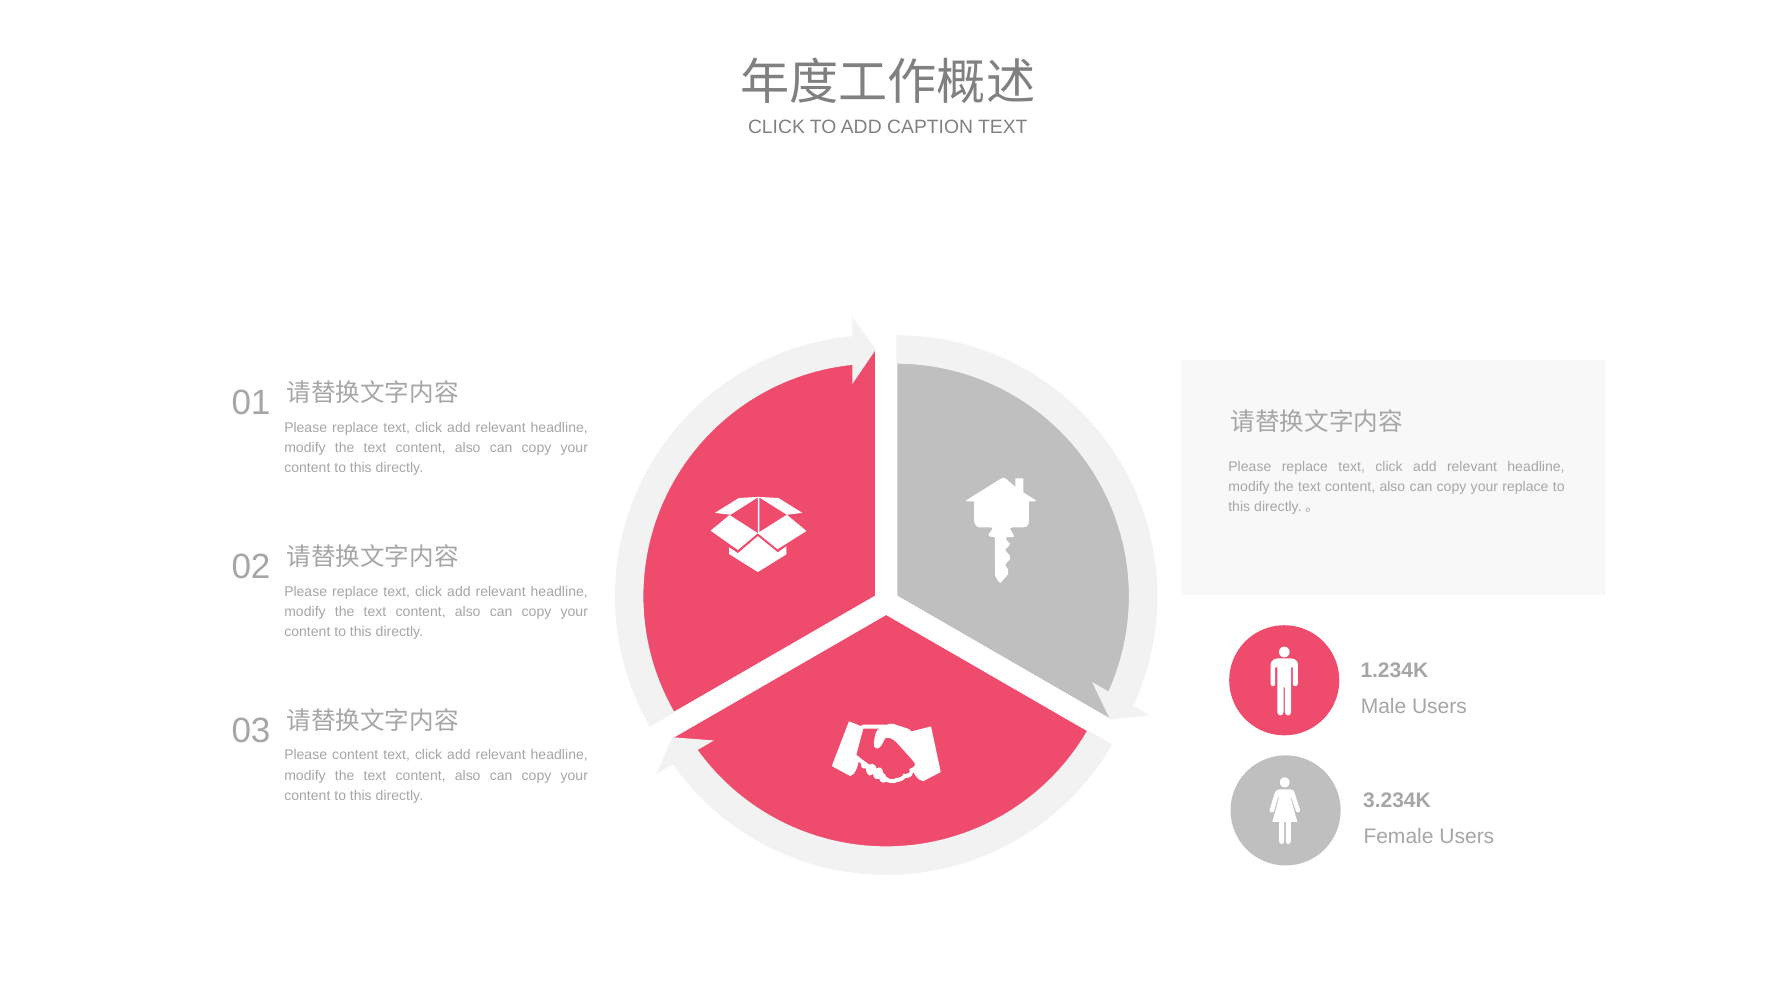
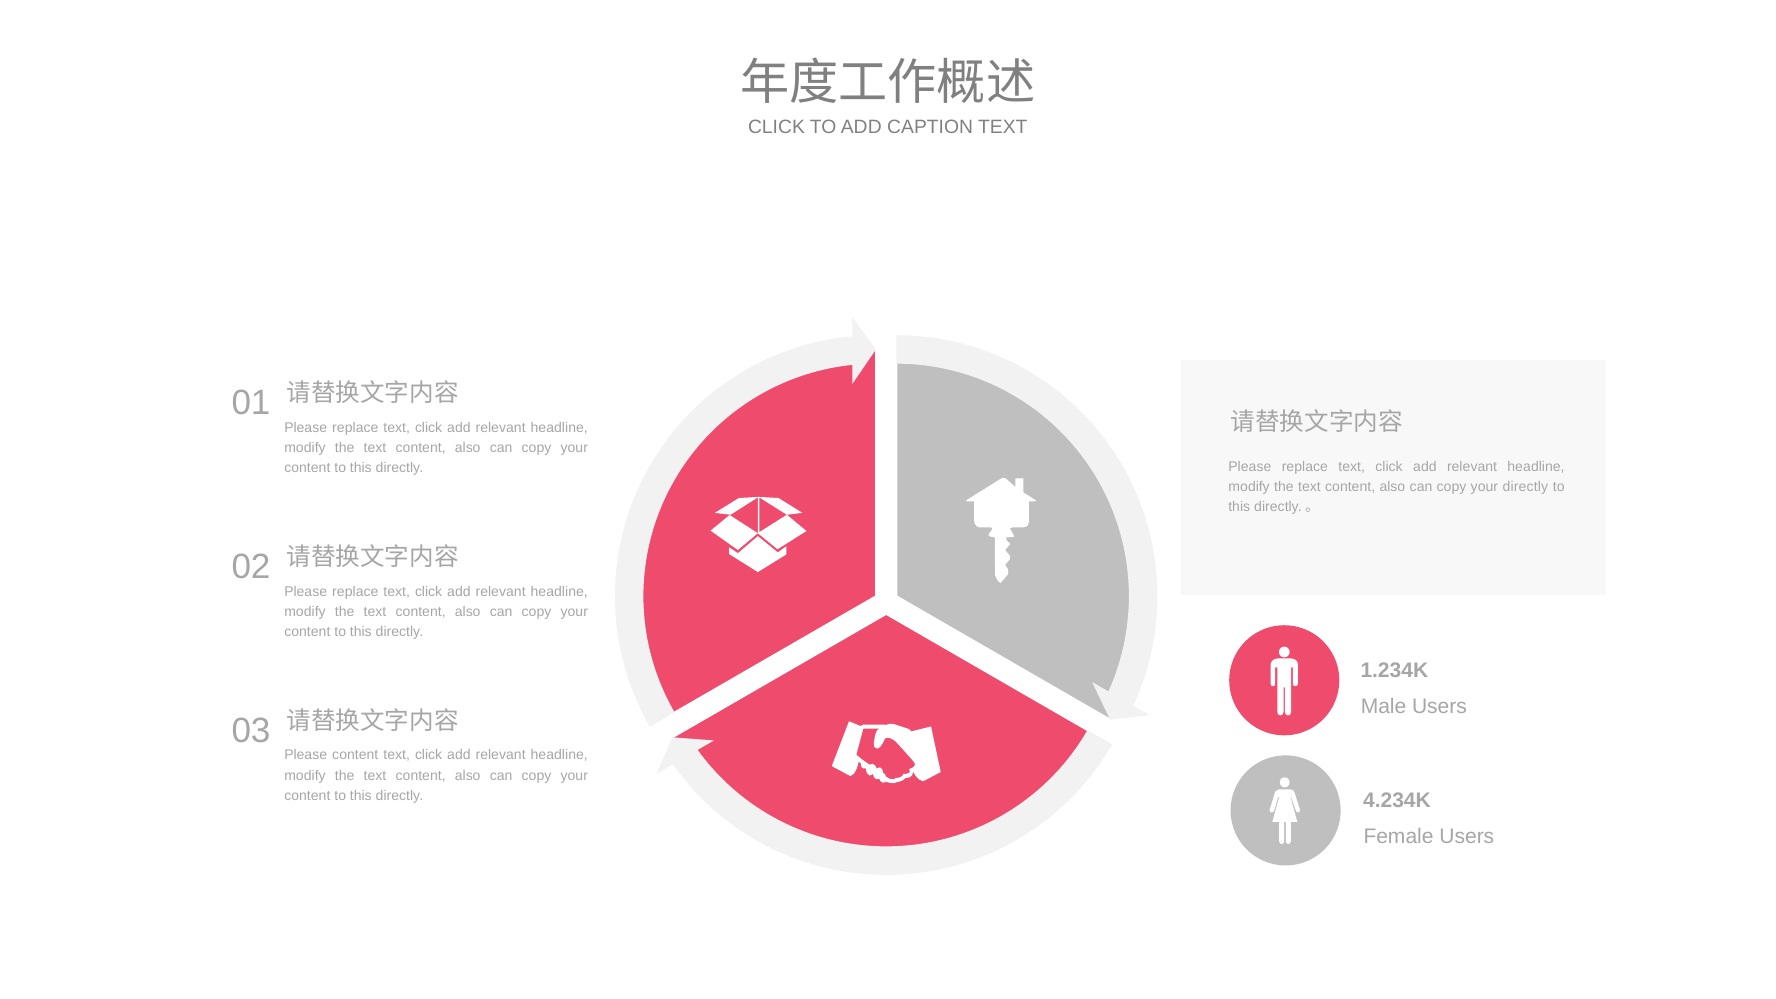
your replace: replace -> directly
3.234K: 3.234K -> 4.234K
